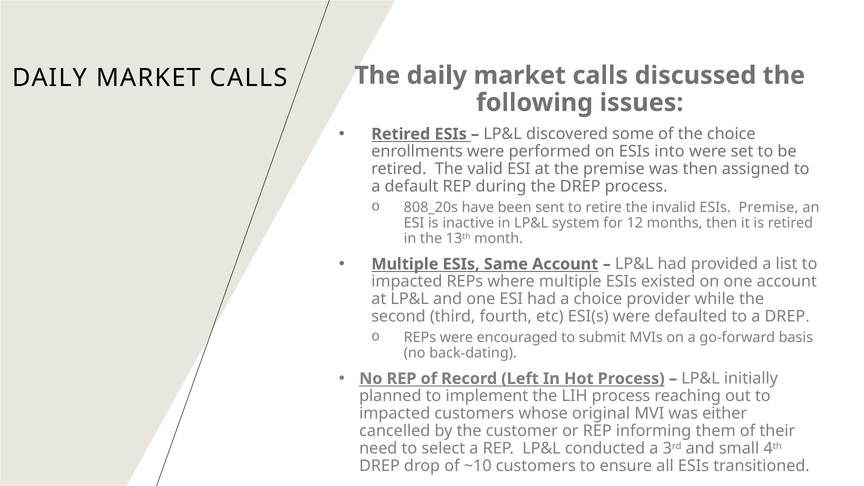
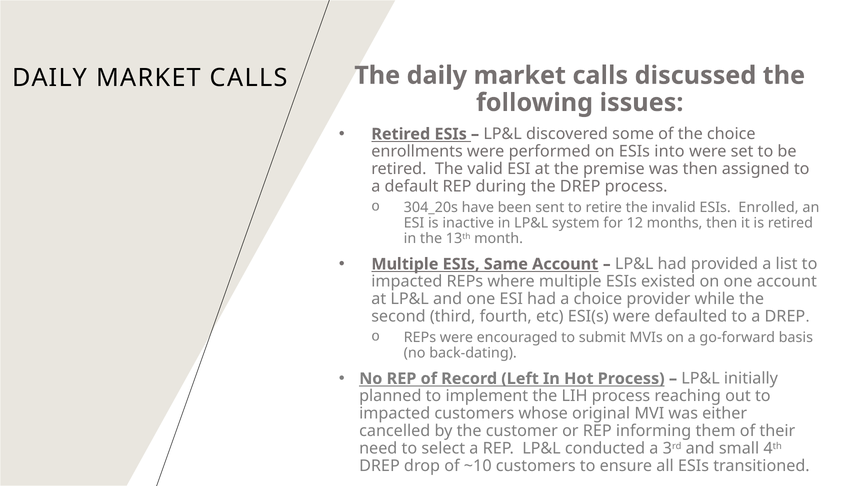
808_20s: 808_20s -> 304_20s
ESIs Premise: Premise -> Enrolled
